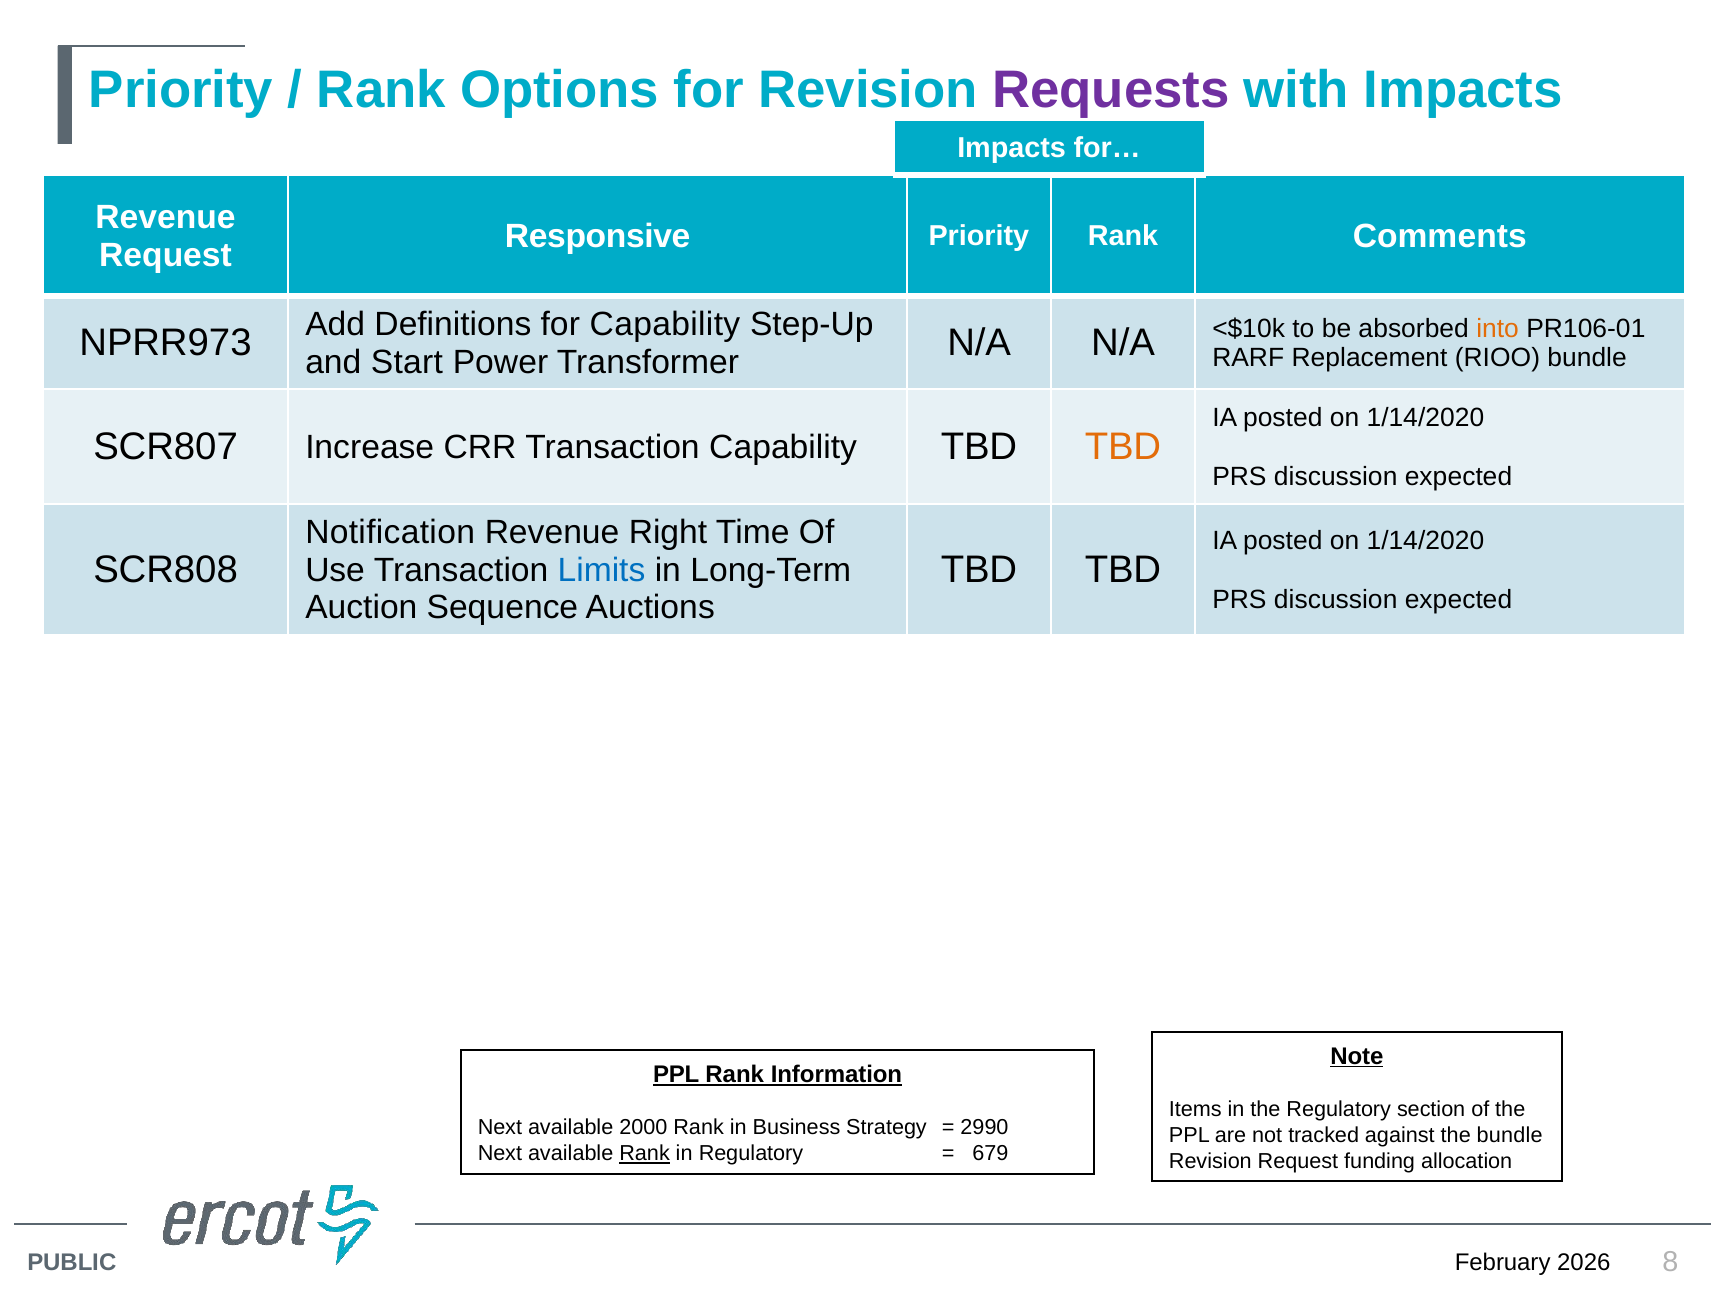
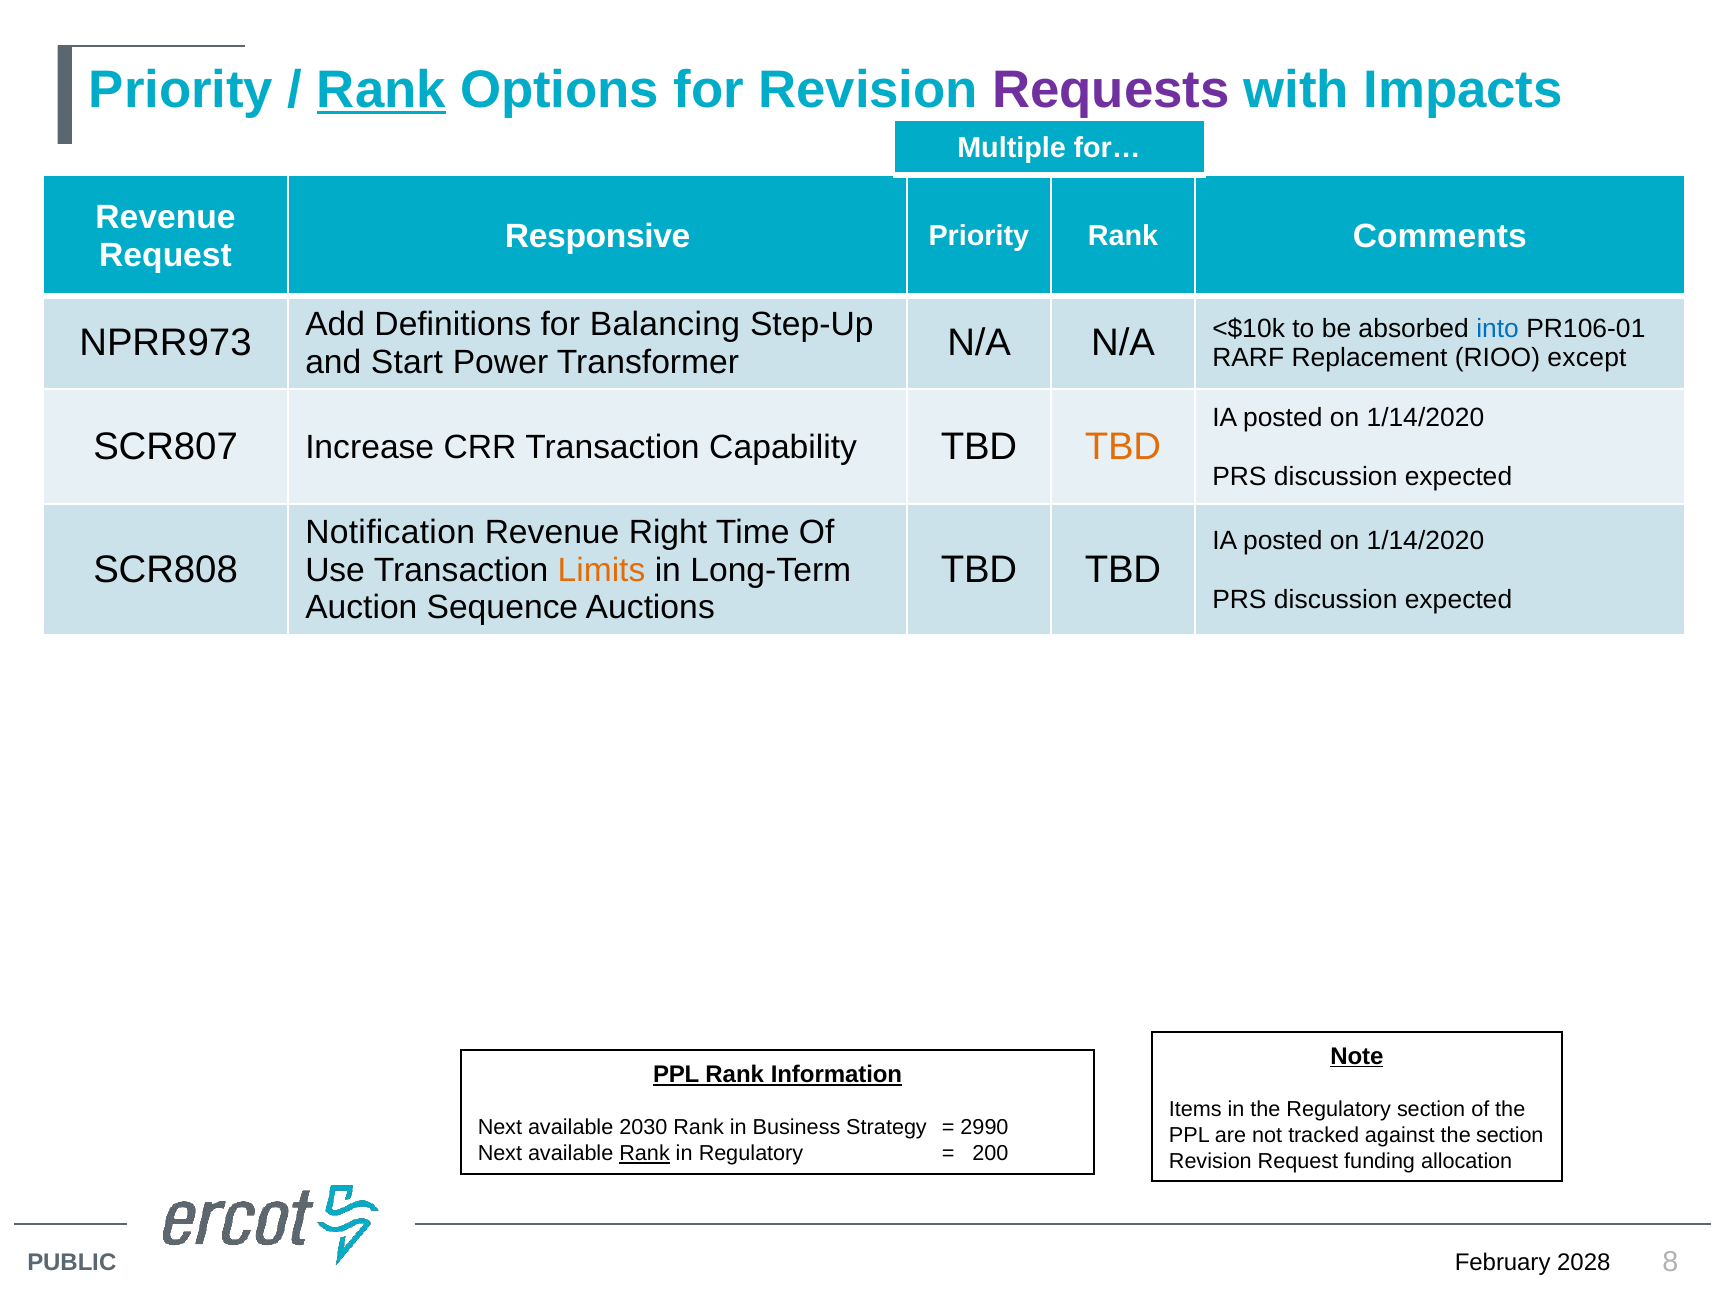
Rank at (381, 90) underline: none -> present
Impacts at (1012, 148): Impacts -> Multiple
for Capability: Capability -> Balancing
RIOO bundle: bundle -> except
into colour: orange -> blue
Limits colour: blue -> orange
2000: 2000 -> 2030
the bundle: bundle -> section
679: 679 -> 200
2026: 2026 -> 2028
